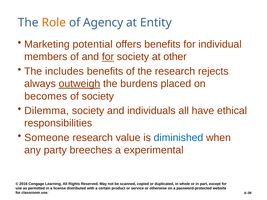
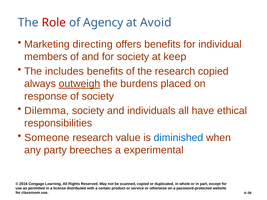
Role colour: orange -> red
Entity: Entity -> Avoid
potential: potential -> directing
for at (108, 57) underline: present -> none
other: other -> keep
research rejects: rejects -> copied
becomes: becomes -> response
